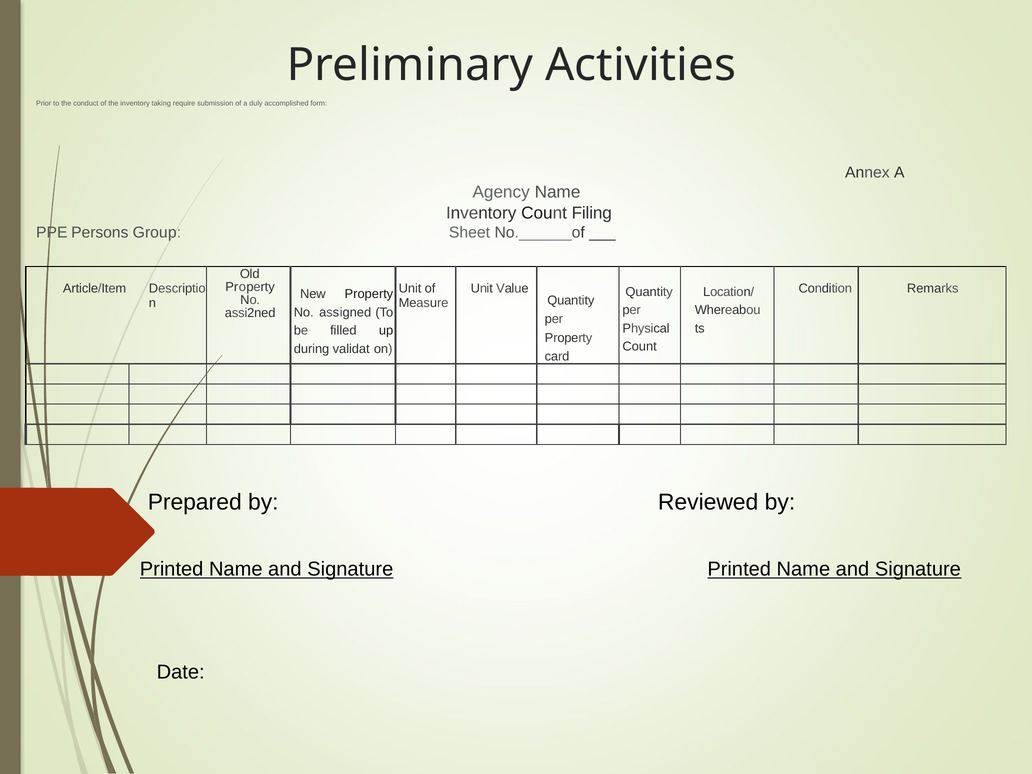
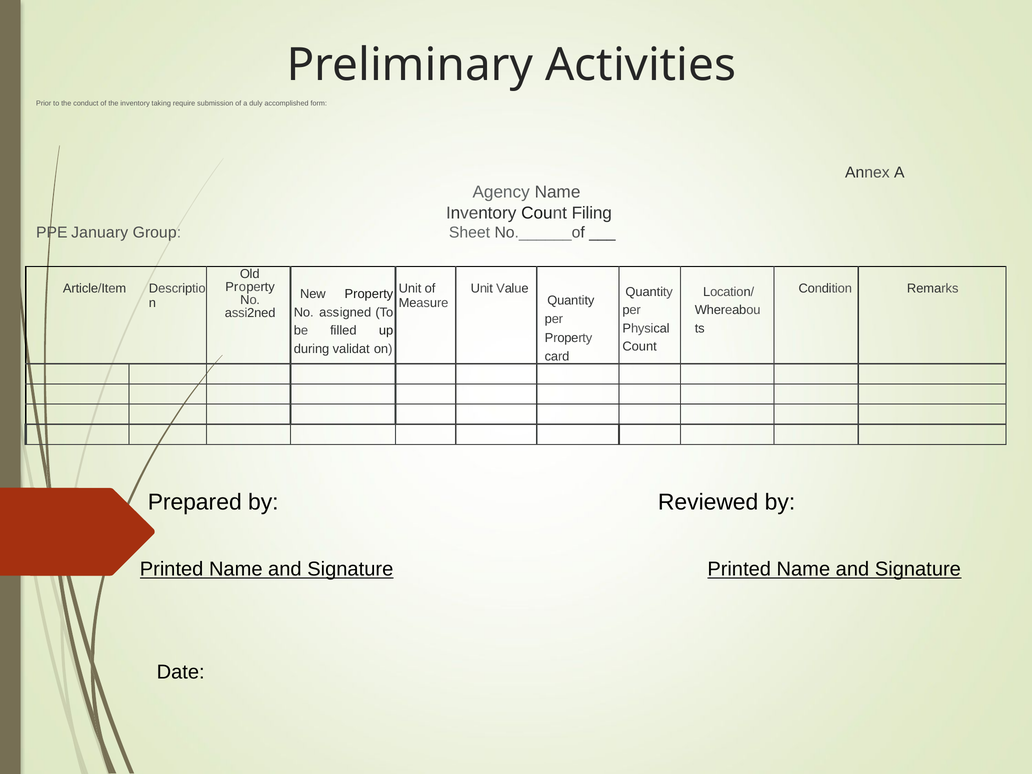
Persons: Persons -> January
